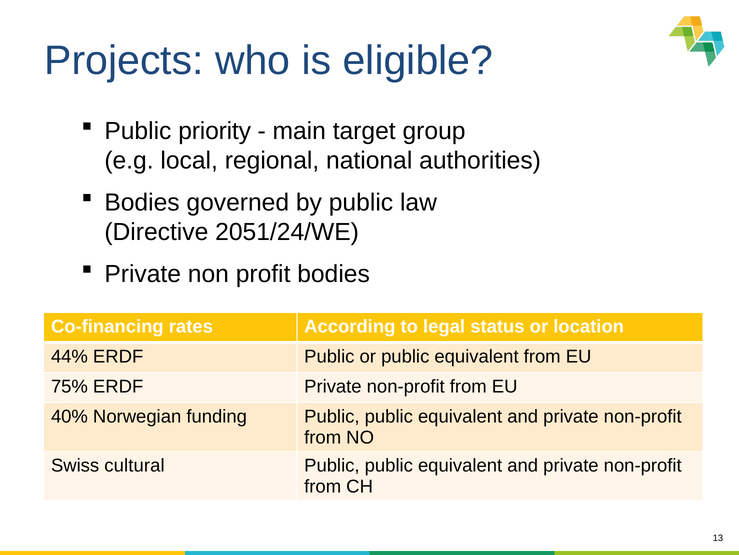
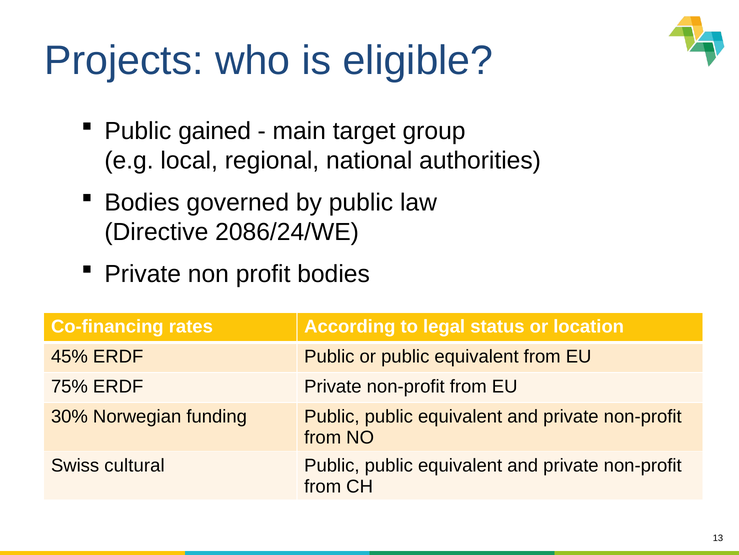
priority: priority -> gained
2051/24/WE: 2051/24/WE -> 2086/24/WE
44%: 44% -> 45%
40%: 40% -> 30%
